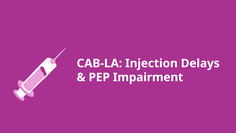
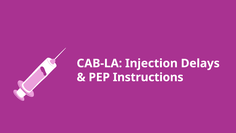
Impairment: Impairment -> Instructions
